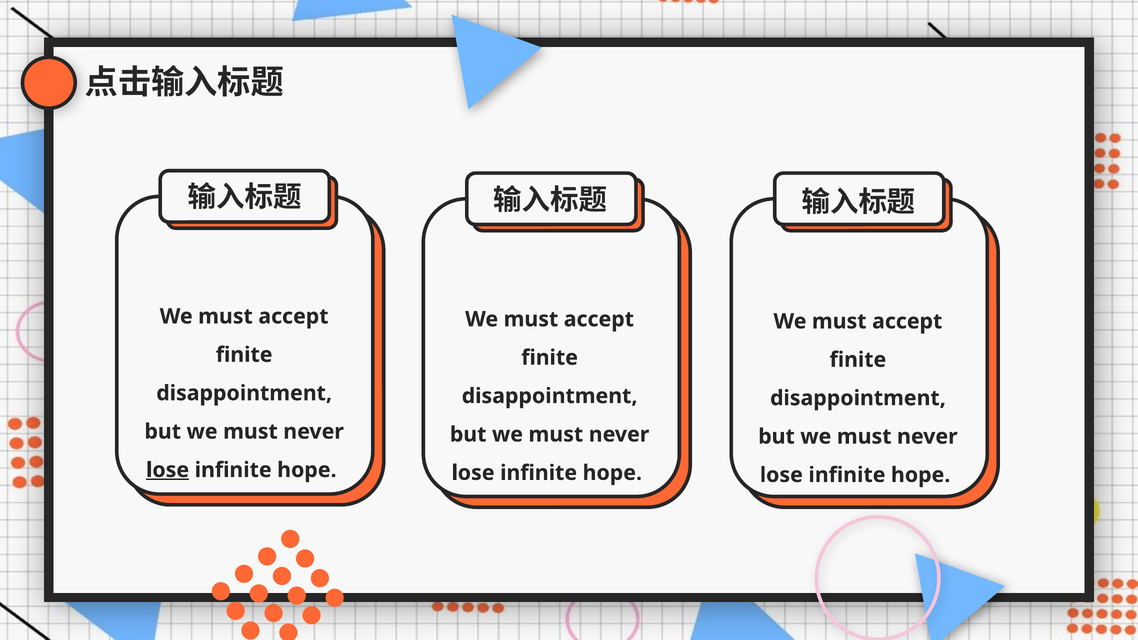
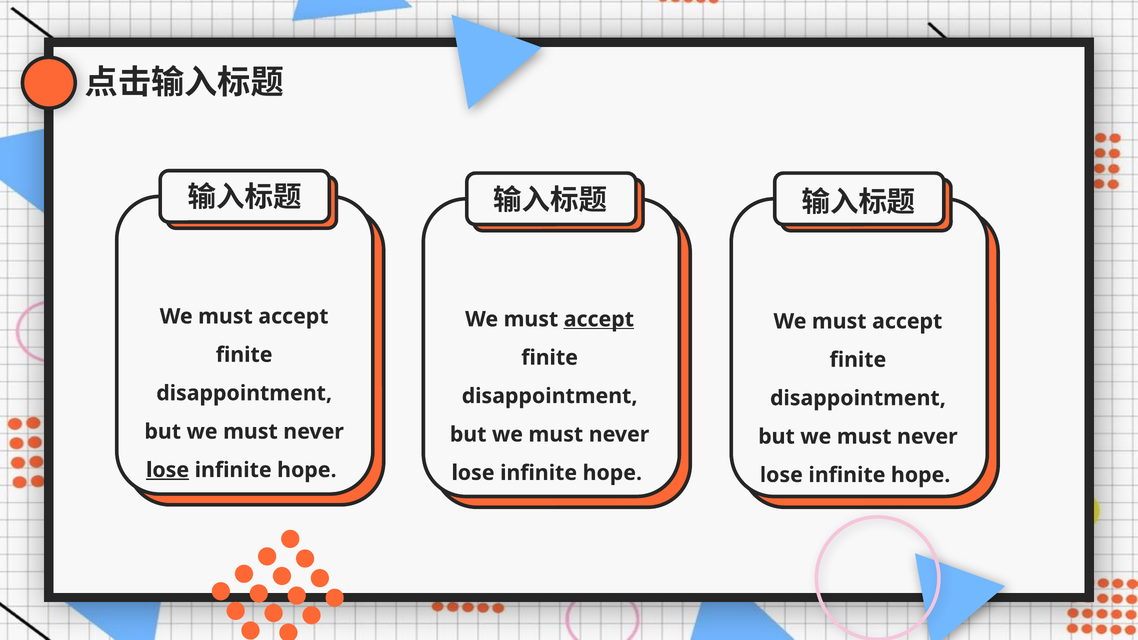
accept at (599, 319) underline: none -> present
